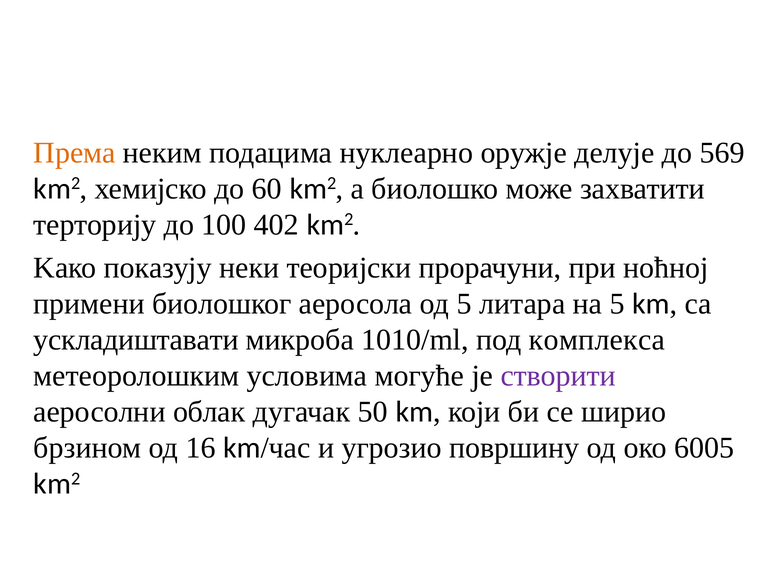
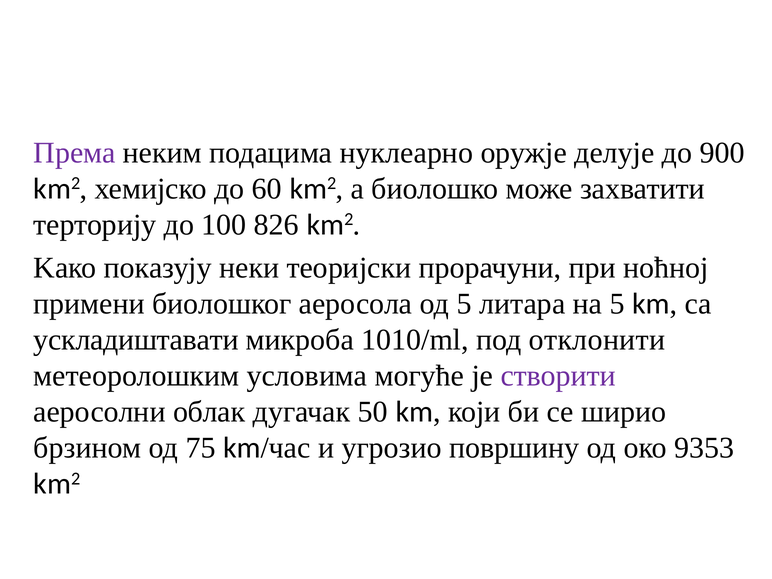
Према colour: orange -> purple
569: 569 -> 900
402: 402 -> 826
комплекса: комплекса -> отклонити
16: 16 -> 75
6005: 6005 -> 9353
